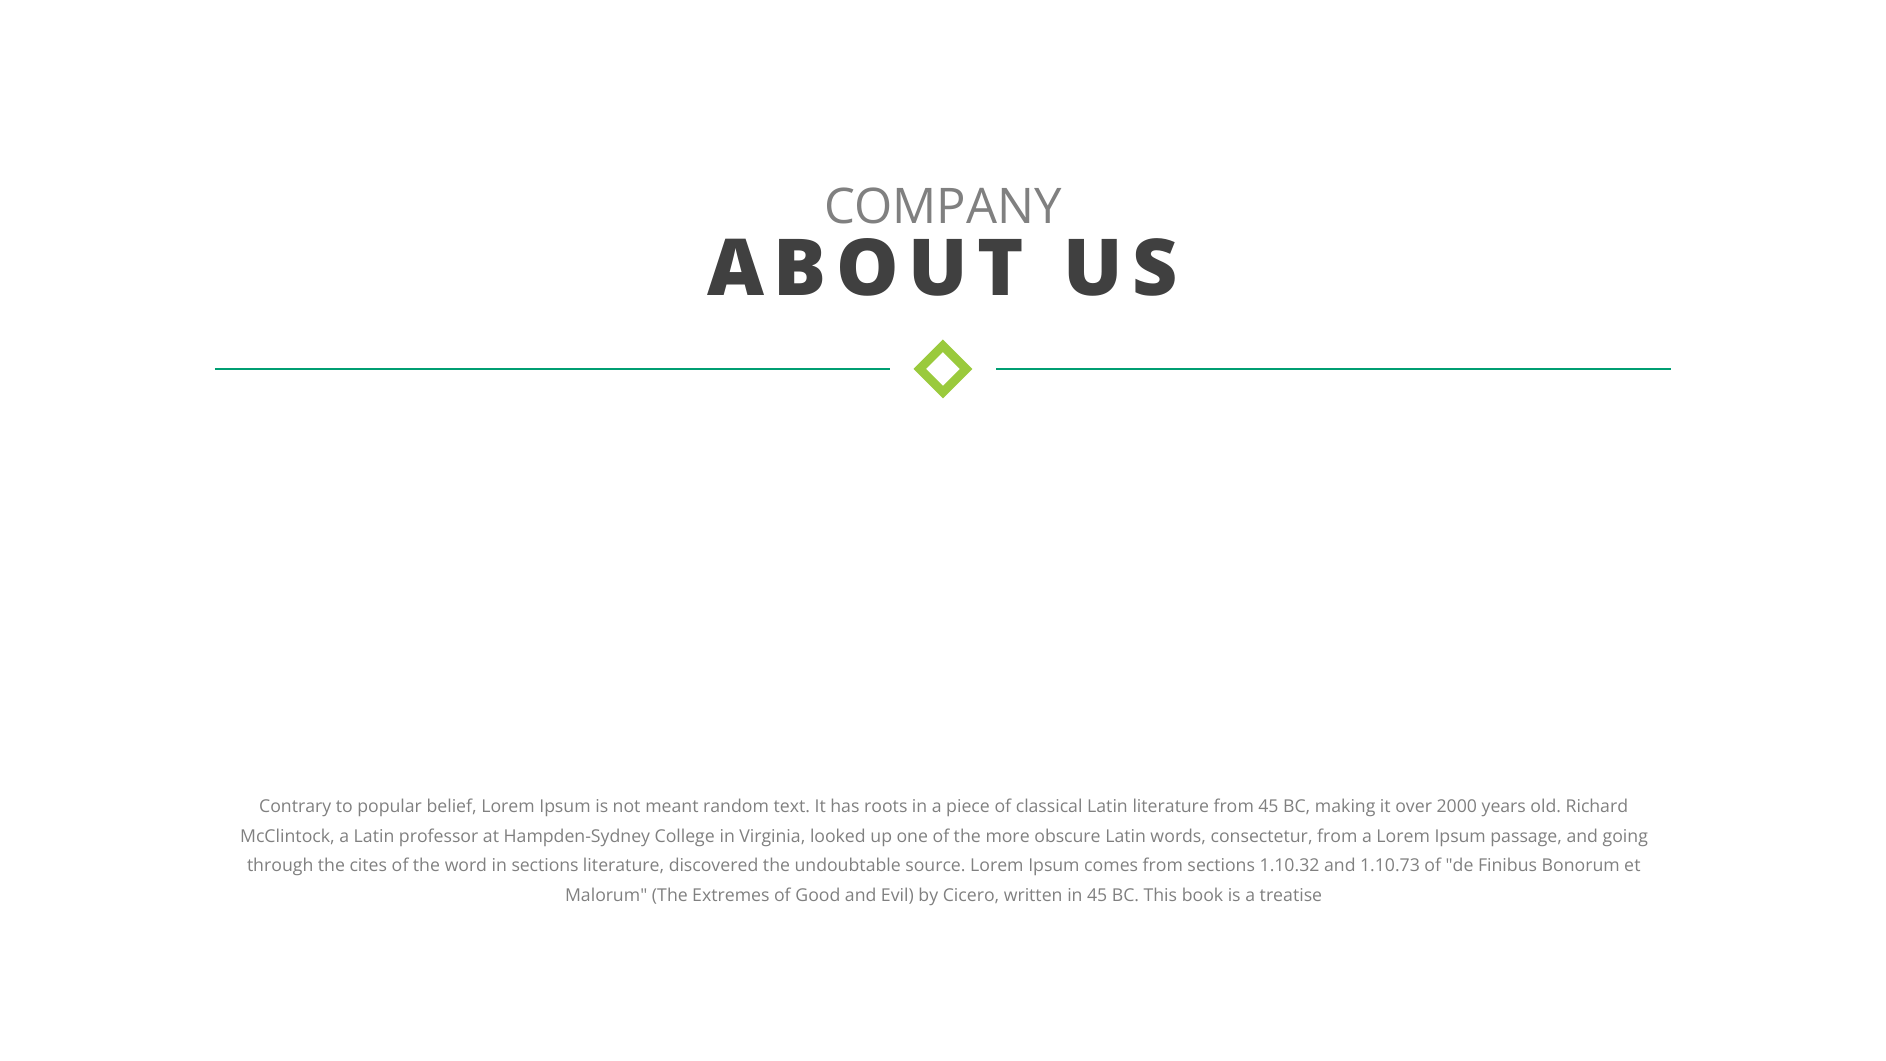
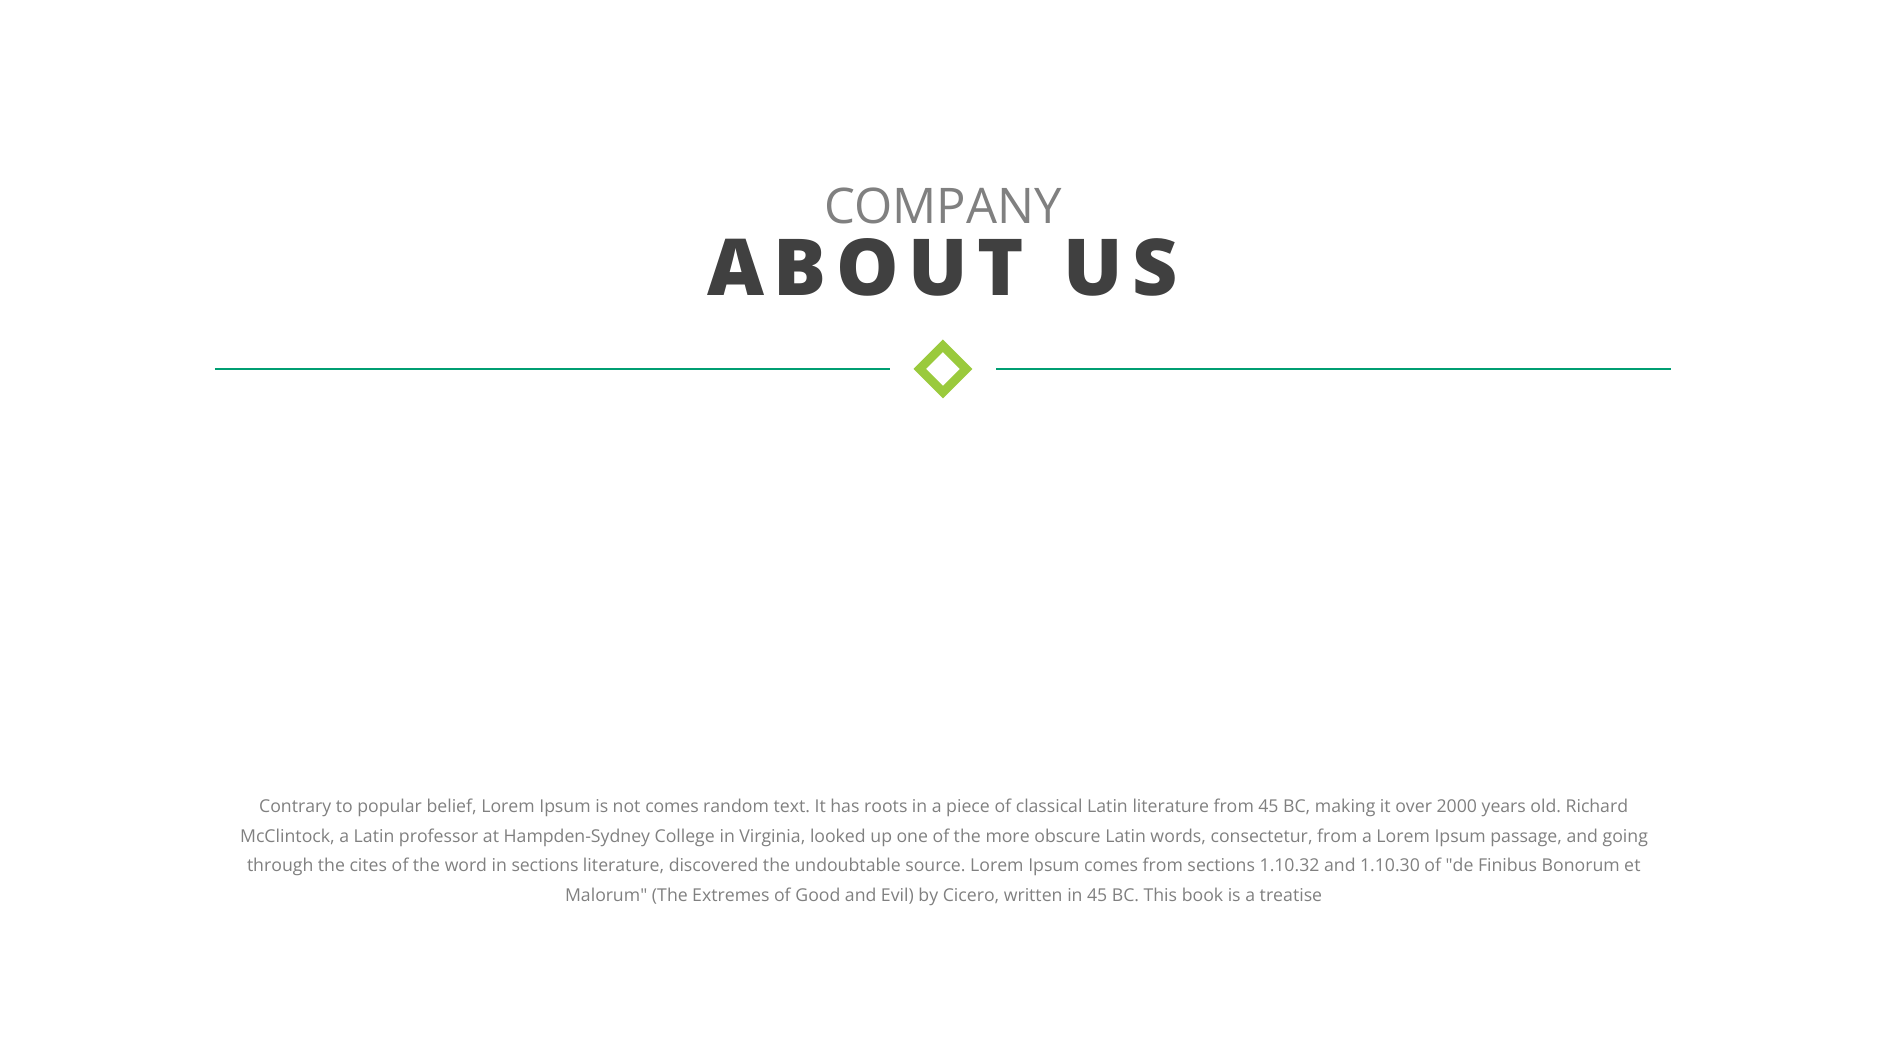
not meant: meant -> comes
1.10.73: 1.10.73 -> 1.10.30
